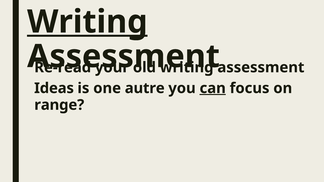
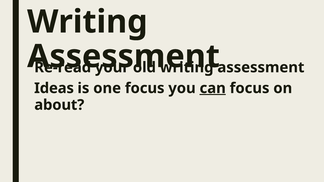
Writing at (87, 22) underline: present -> none
one autre: autre -> focus
range: range -> about
